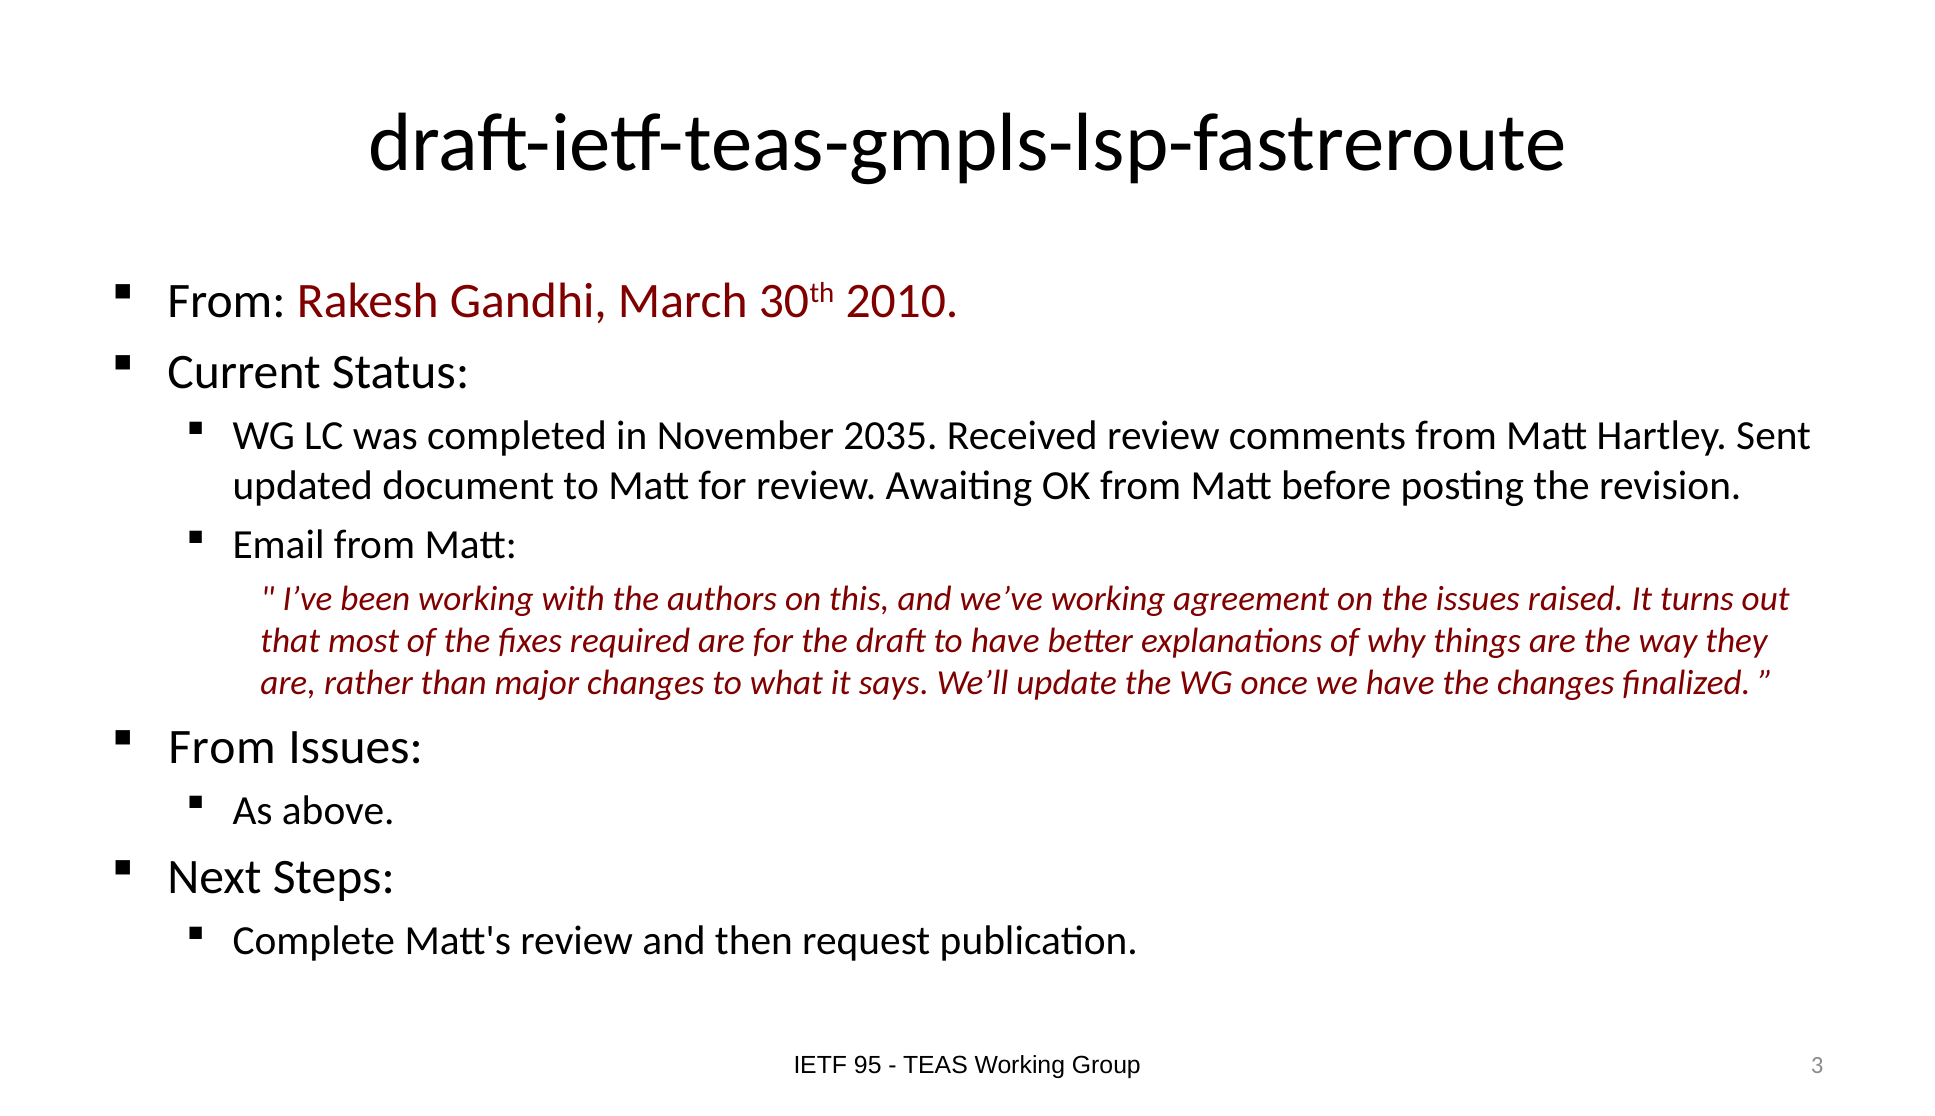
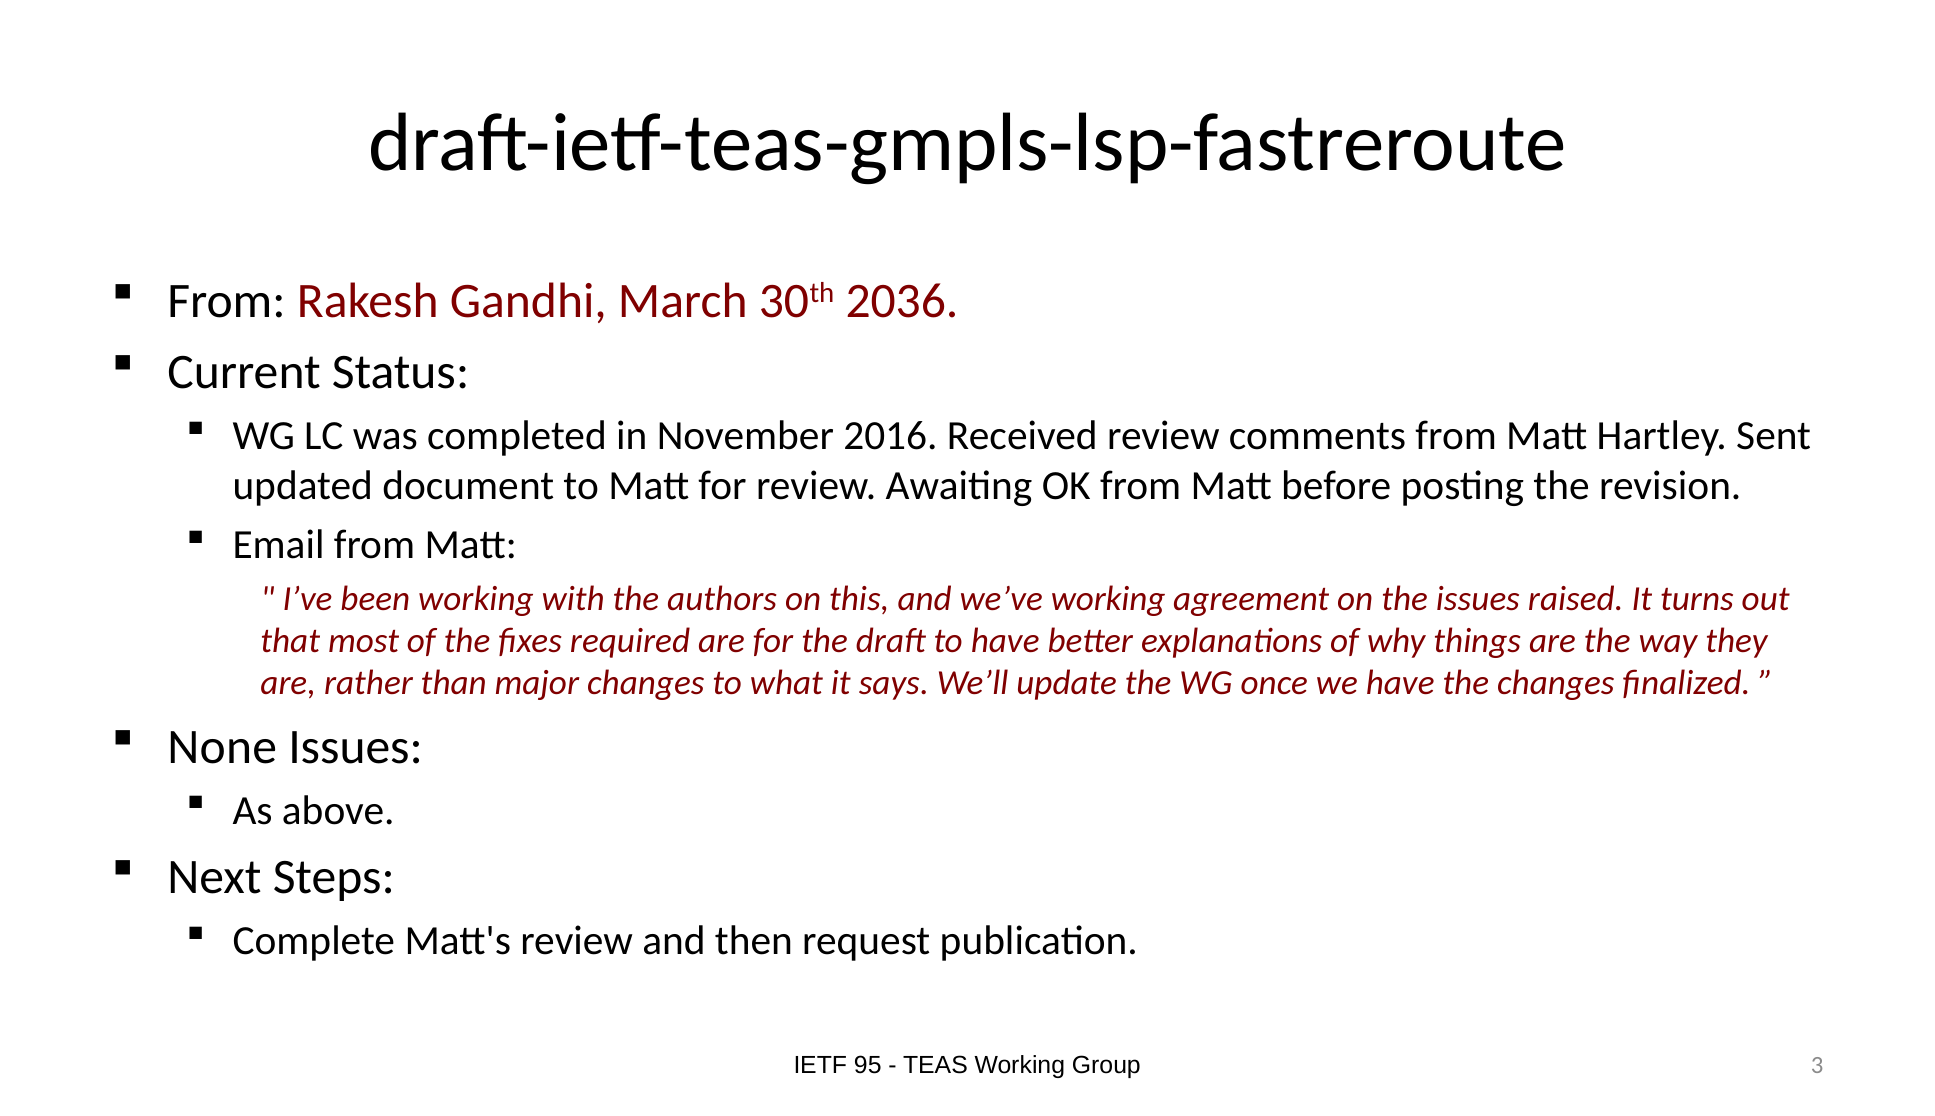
2010: 2010 -> 2036
2035: 2035 -> 2016
From at (222, 747): From -> None
